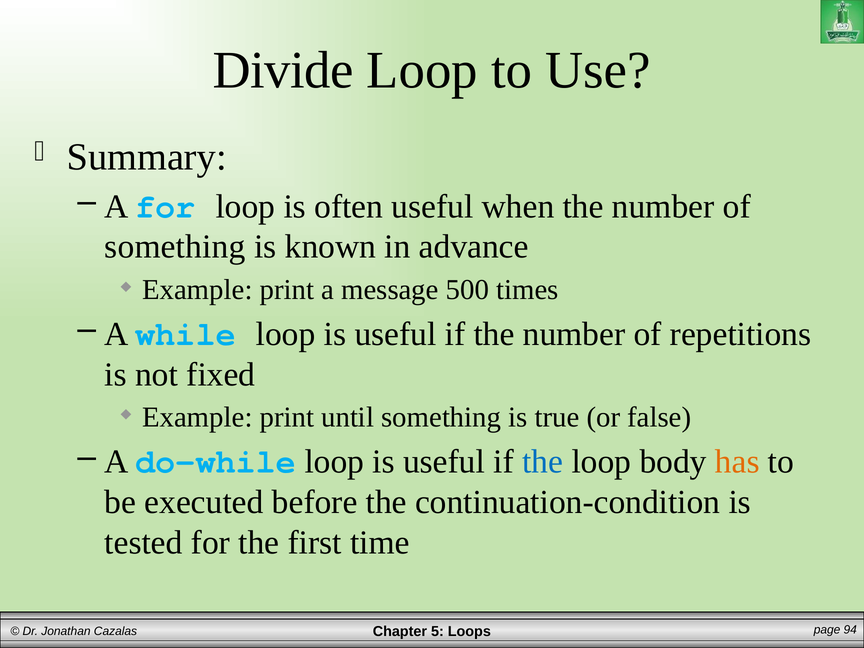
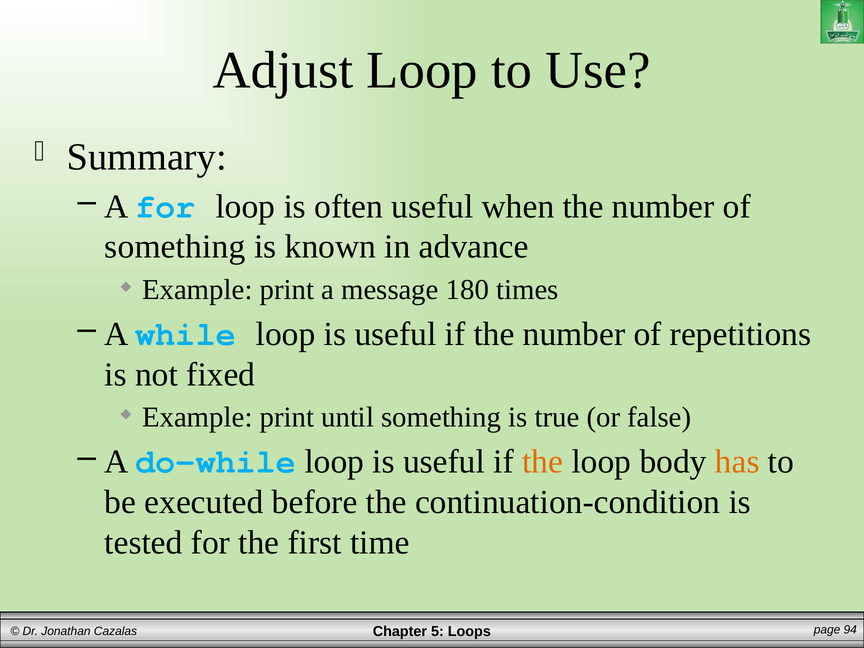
Divide: Divide -> Adjust
500: 500 -> 180
the at (543, 462) colour: blue -> orange
